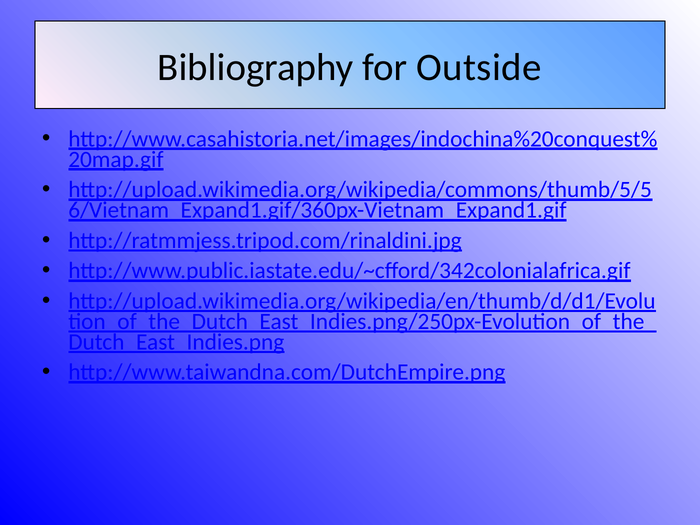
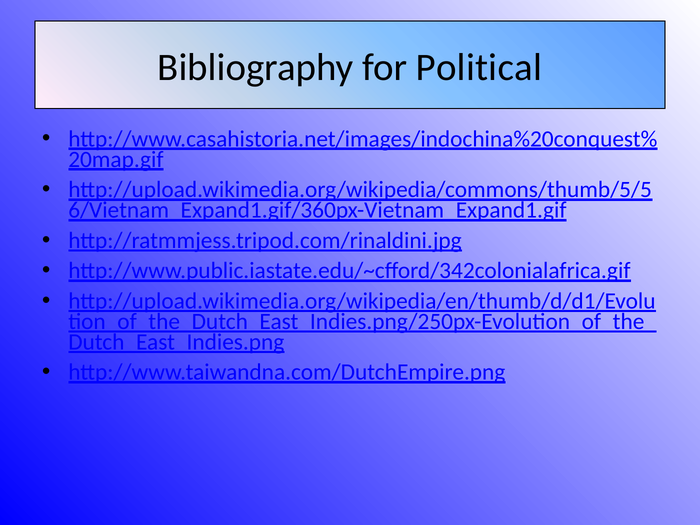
Outside: Outside -> Political
